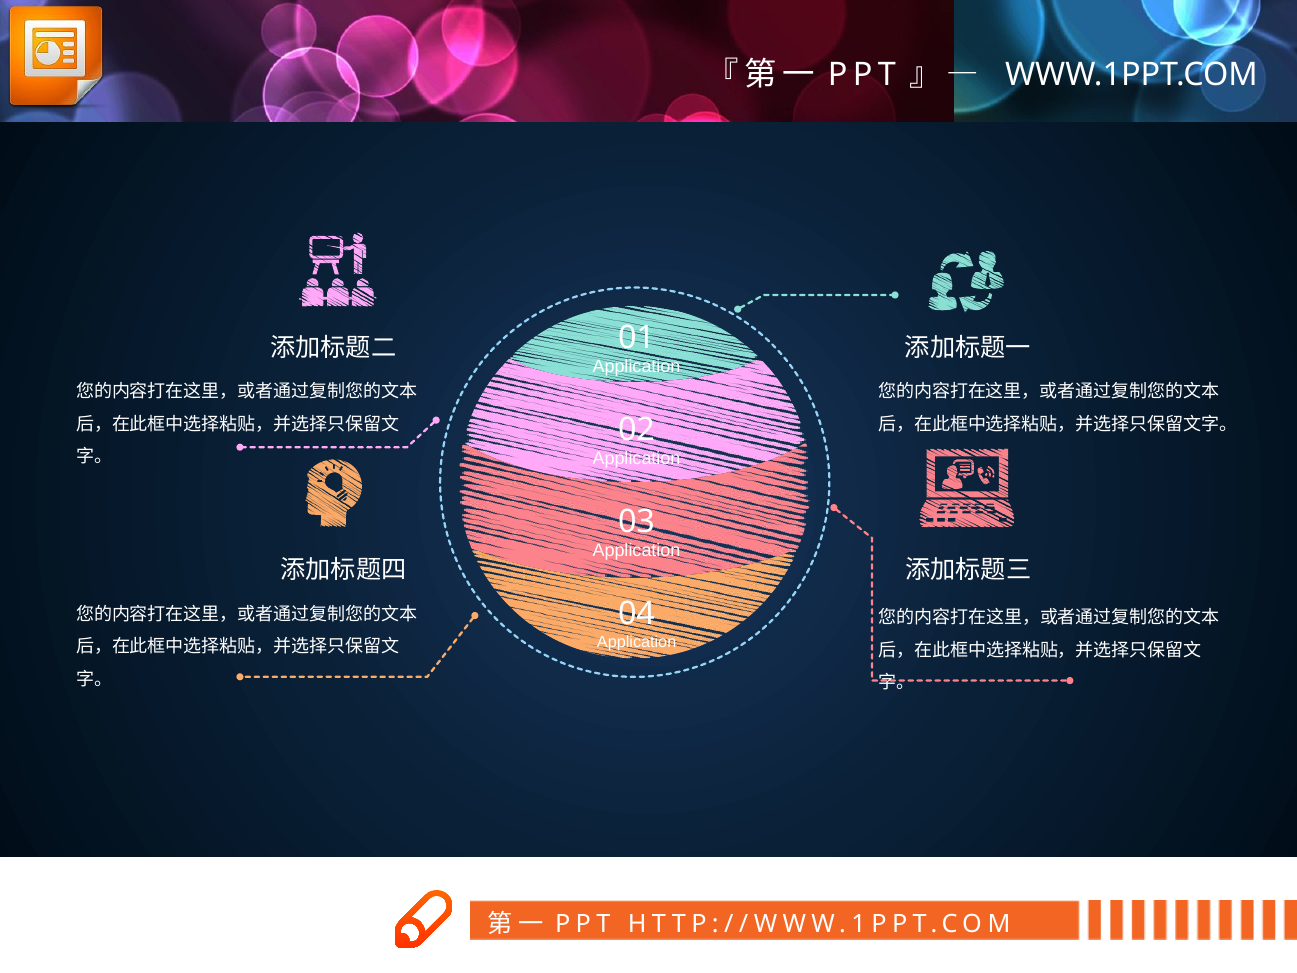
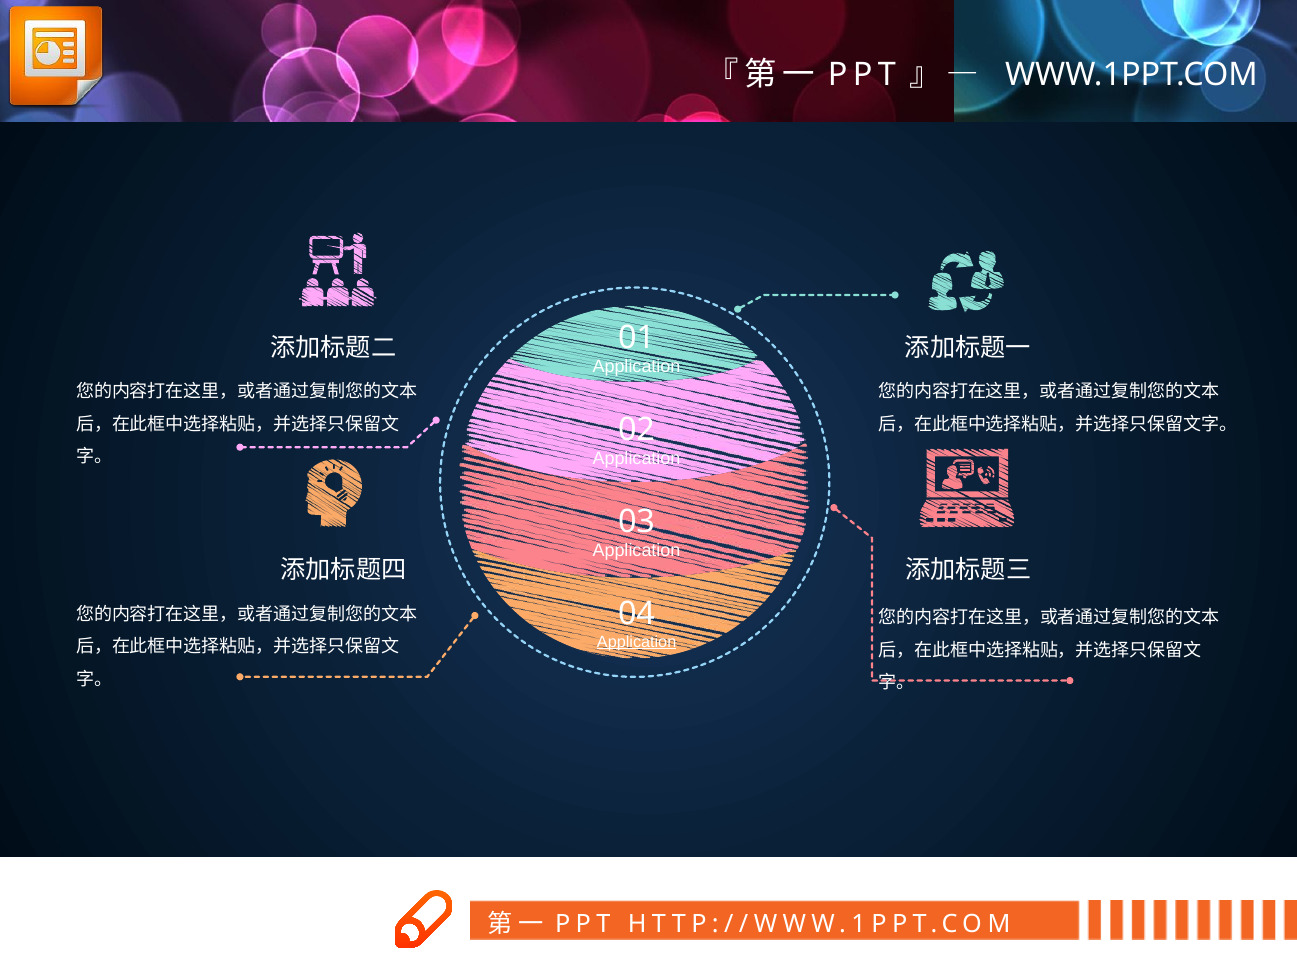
Application at (637, 642) underline: none -> present
